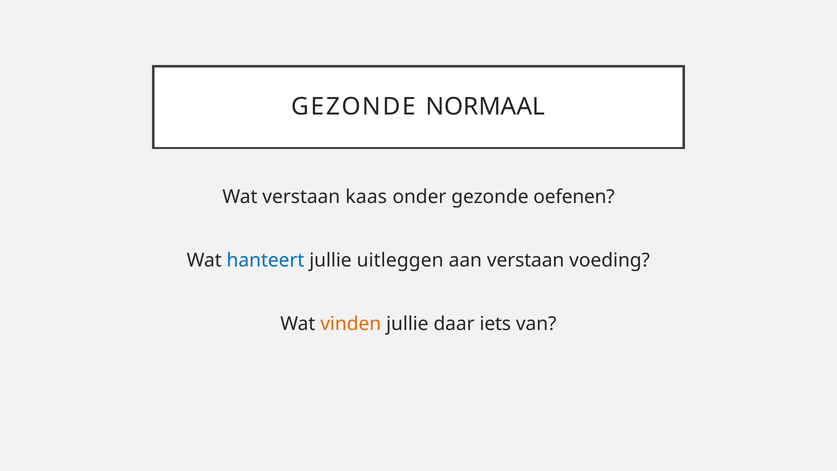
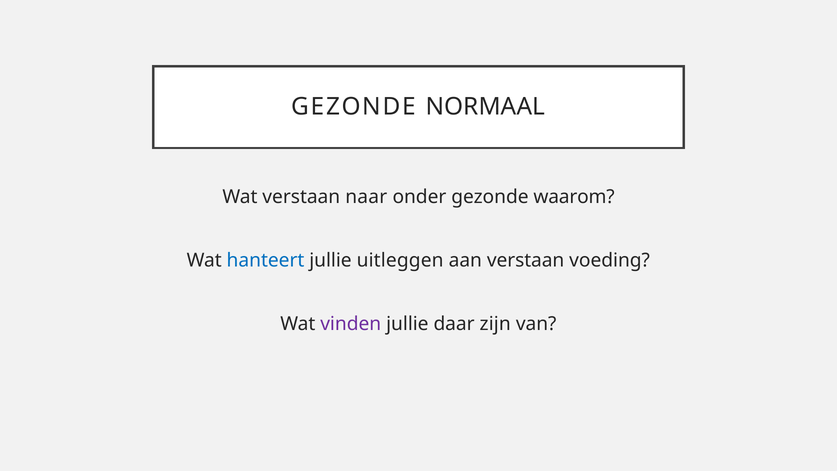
kaas: kaas -> naar
oefenen: oefenen -> waarom
vinden colour: orange -> purple
iets: iets -> zijn
